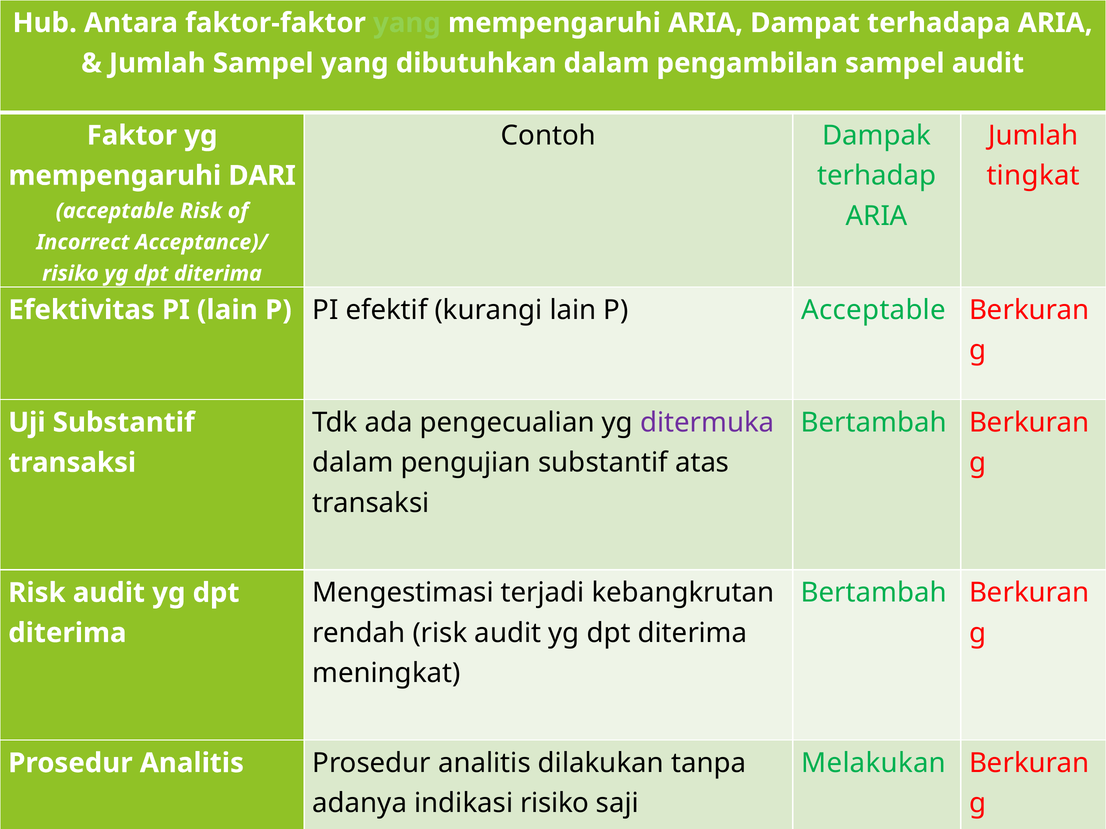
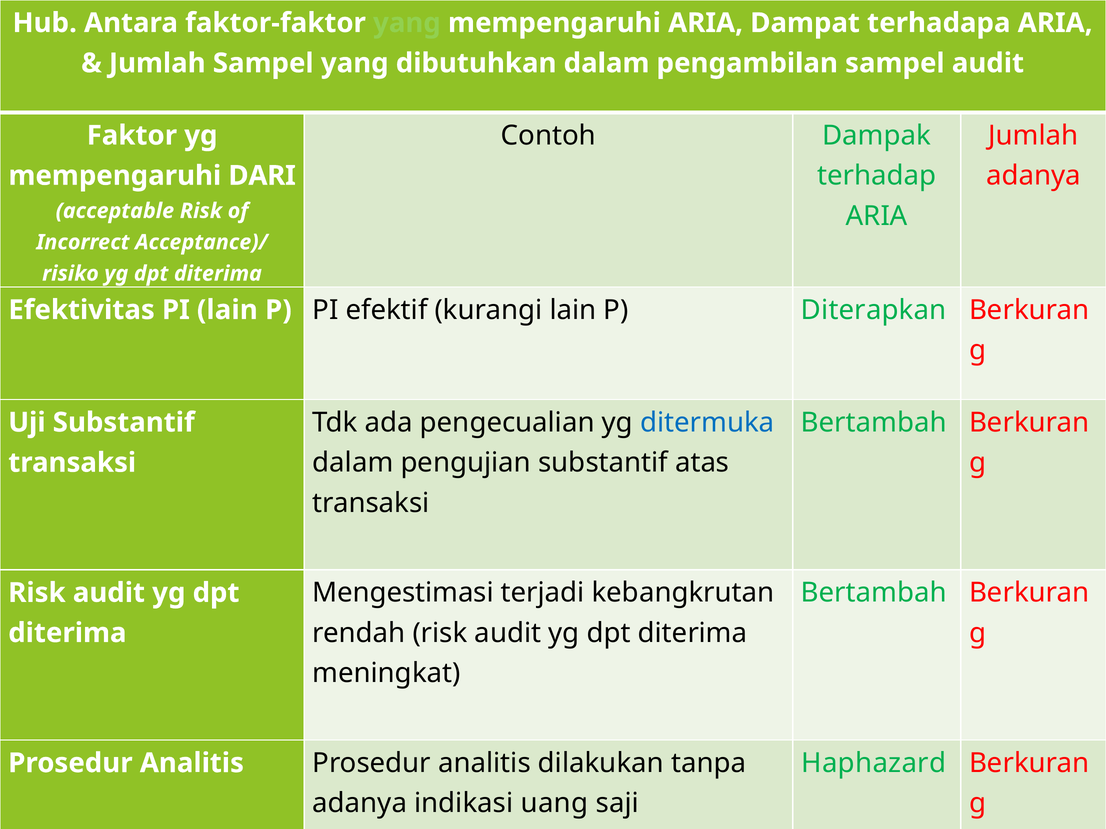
tingkat at (1033, 176): tingkat -> adanya
P Acceptable: Acceptable -> Diterapkan
ditermuka colour: purple -> blue
Melakukan: Melakukan -> Haphazard
indikasi risiko: risiko -> uang
